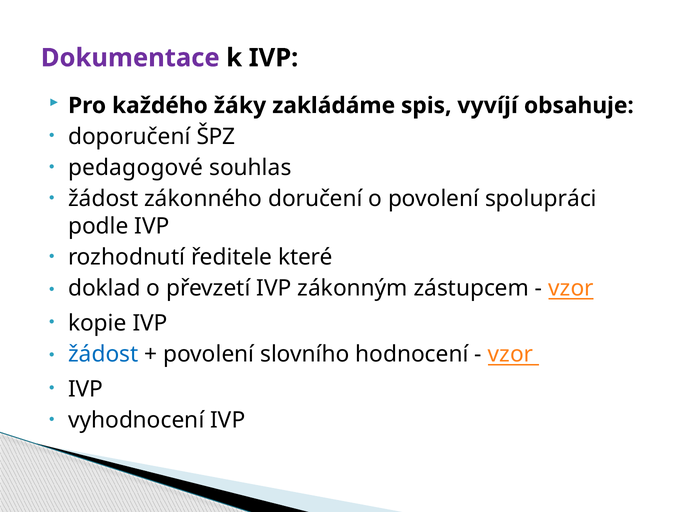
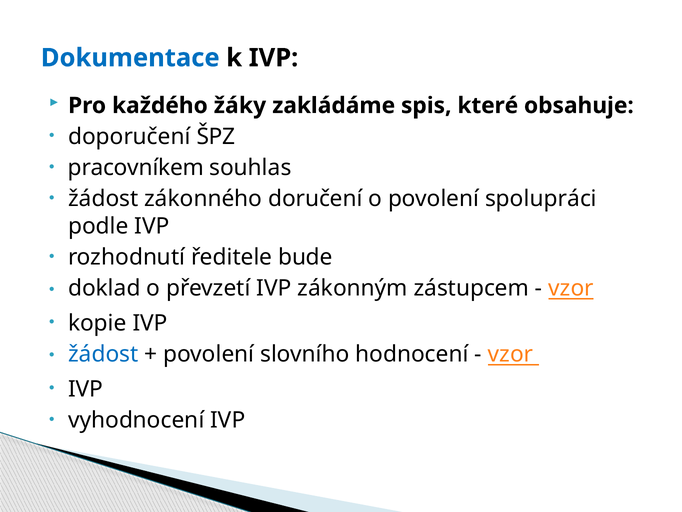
Dokumentace colour: purple -> blue
vyvíjí: vyvíjí -> které
pedagogové: pedagogové -> pracovníkem
které: které -> bude
